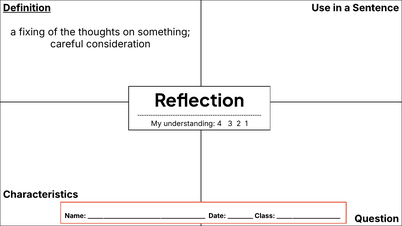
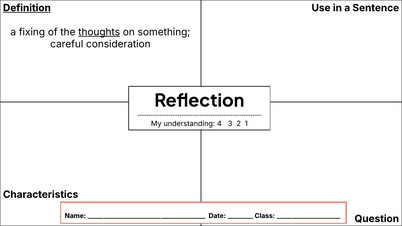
thoughts underline: none -> present
